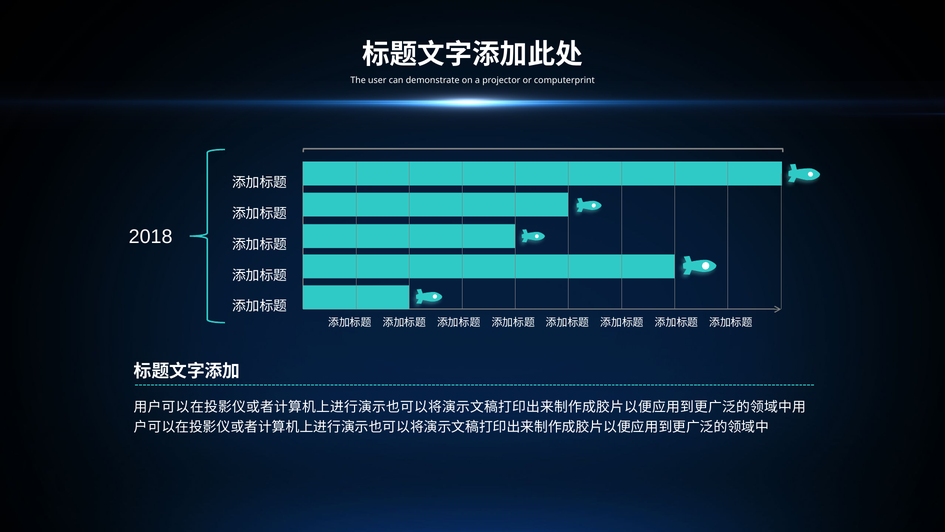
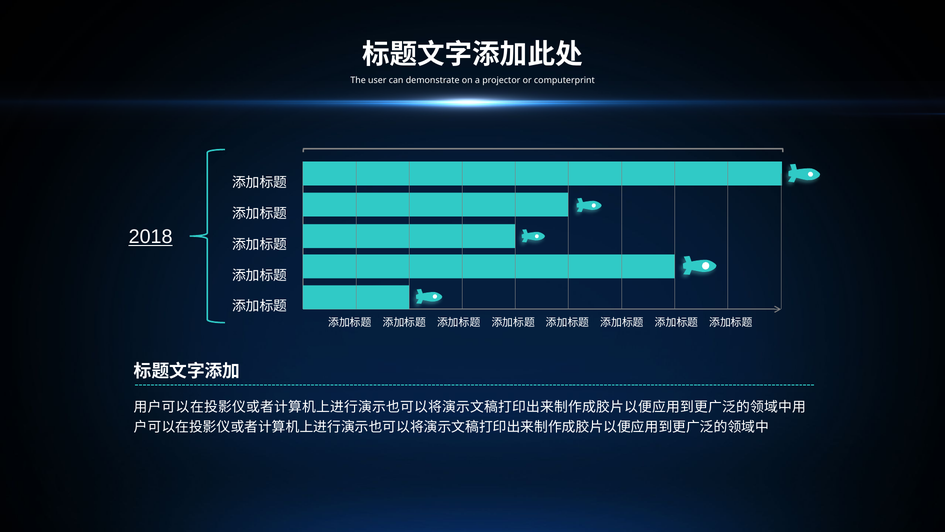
2018 underline: none -> present
